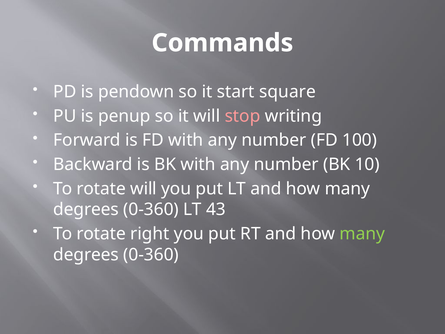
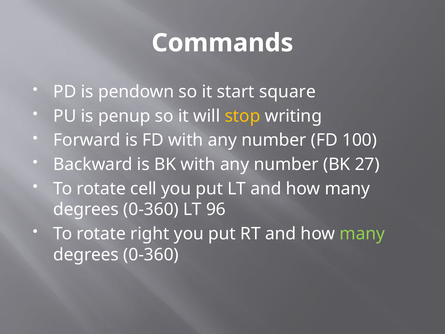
stop colour: pink -> yellow
10: 10 -> 27
rotate will: will -> cell
43: 43 -> 96
